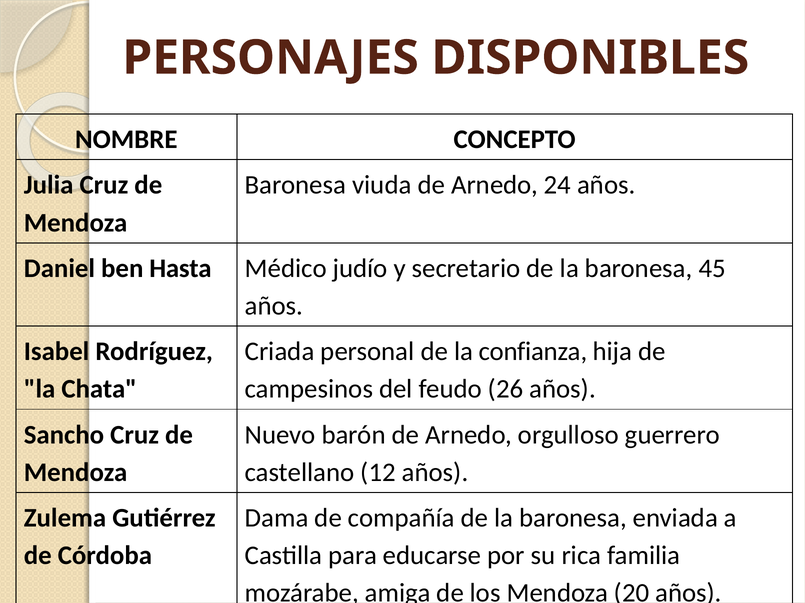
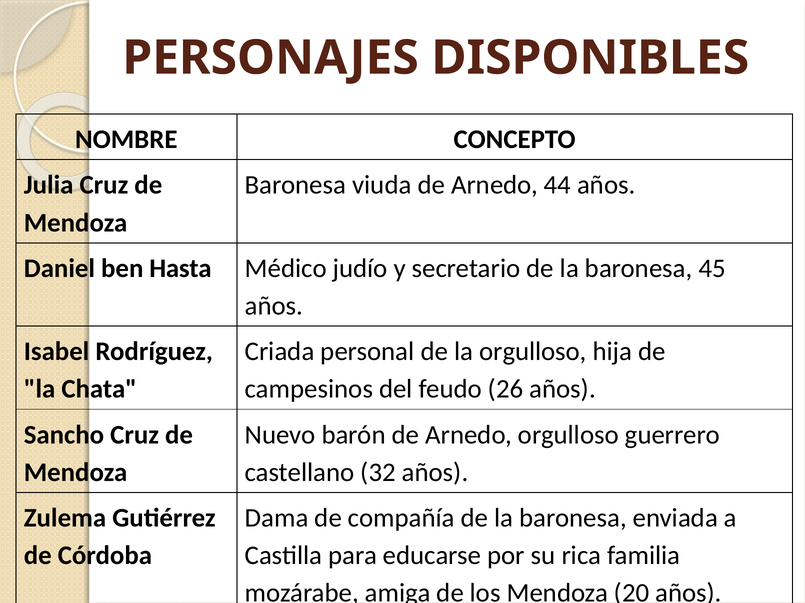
24: 24 -> 44
la confianza: confianza -> orgulloso
12: 12 -> 32
